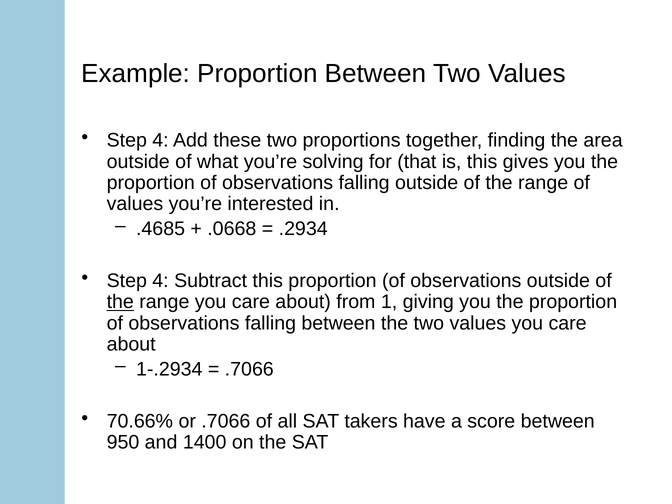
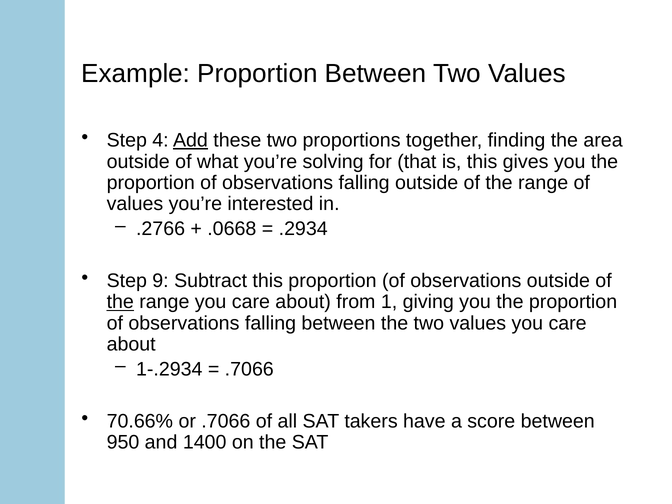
Add underline: none -> present
.4685: .4685 -> .2766
4 at (160, 281): 4 -> 9
